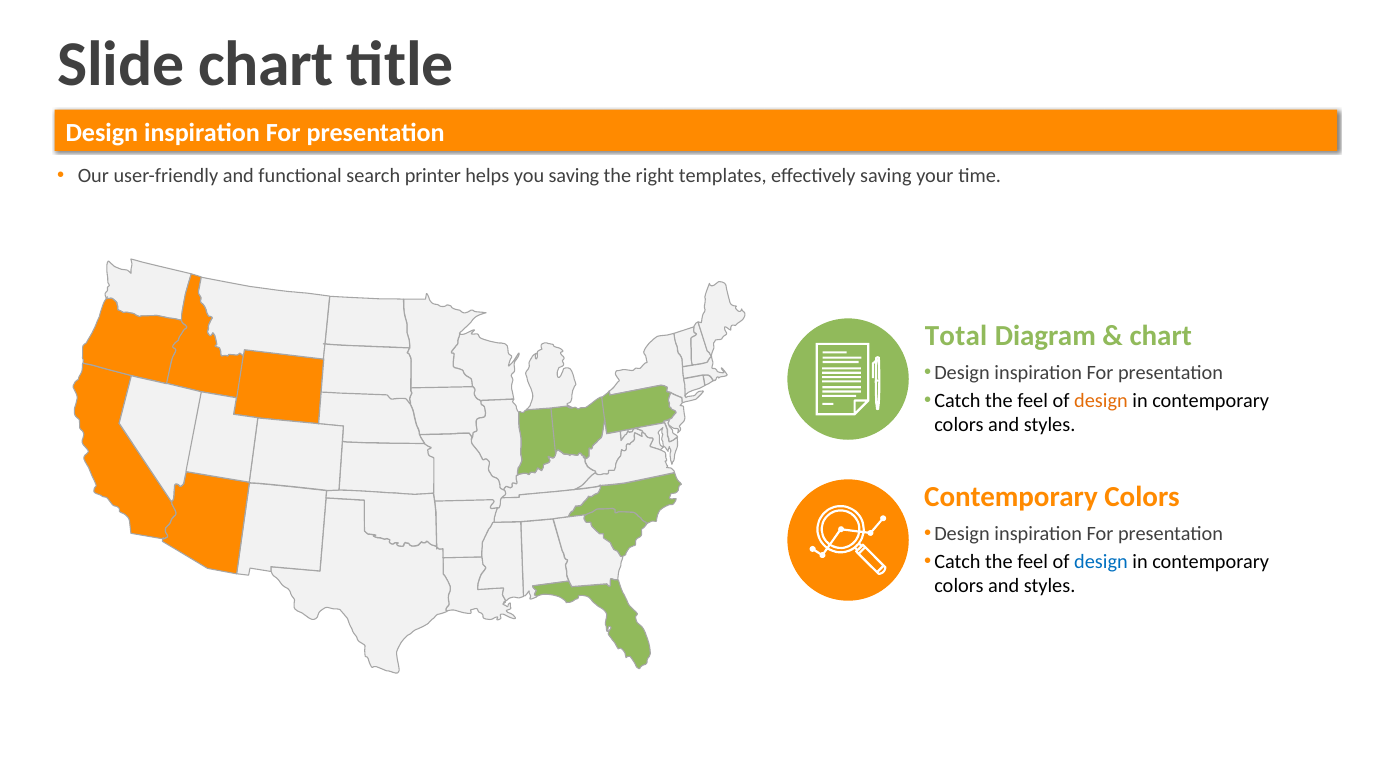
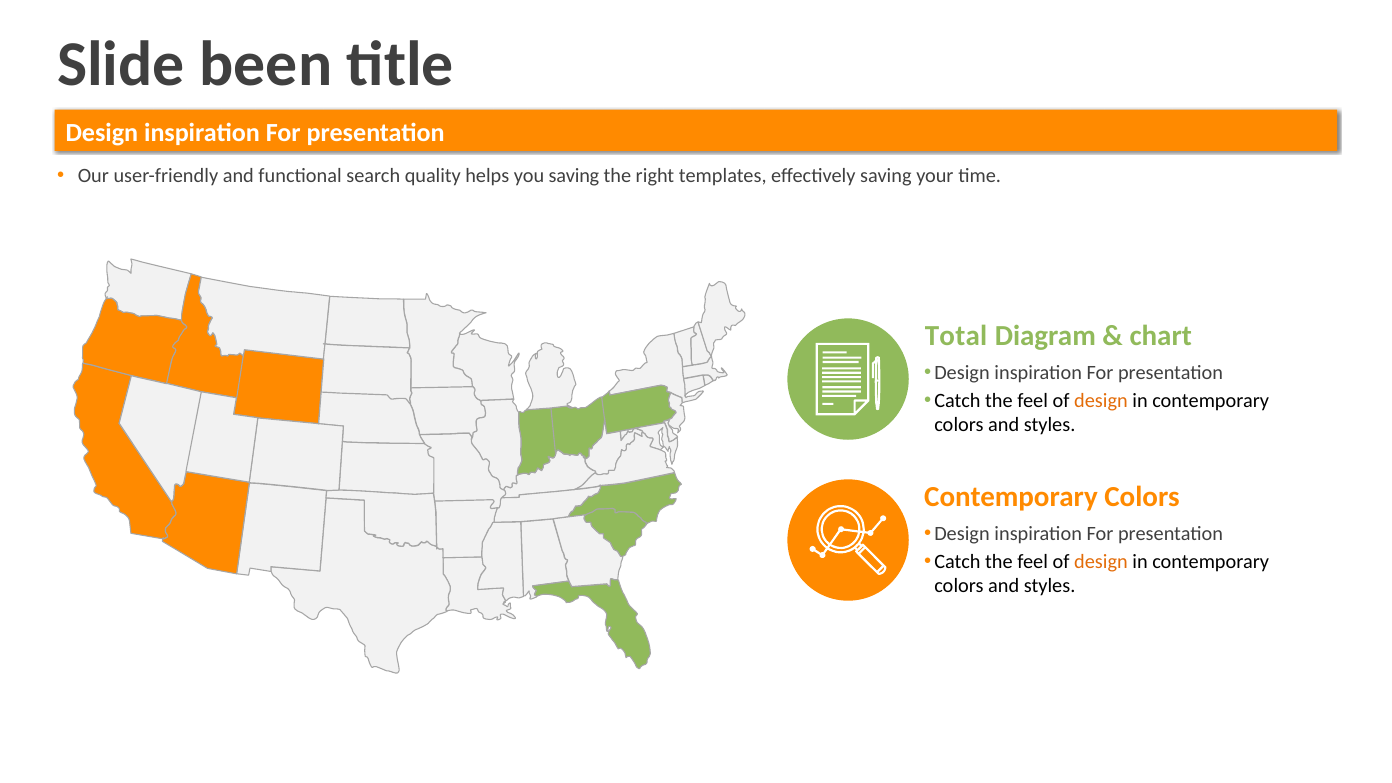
Slide chart: chart -> been
printer: printer -> quality
design at (1101, 562) colour: blue -> orange
